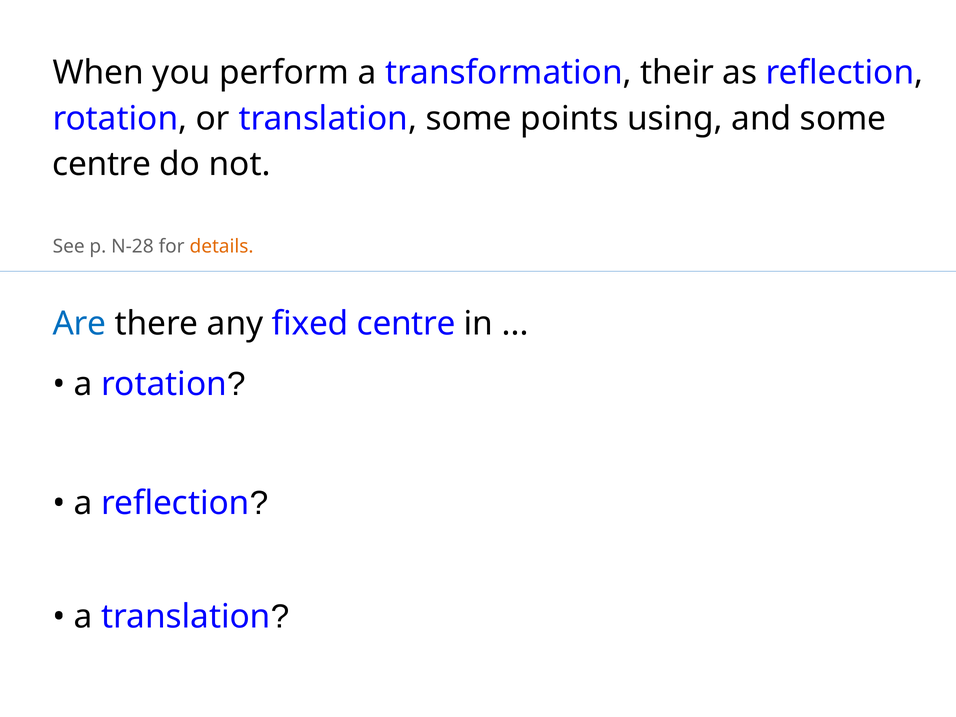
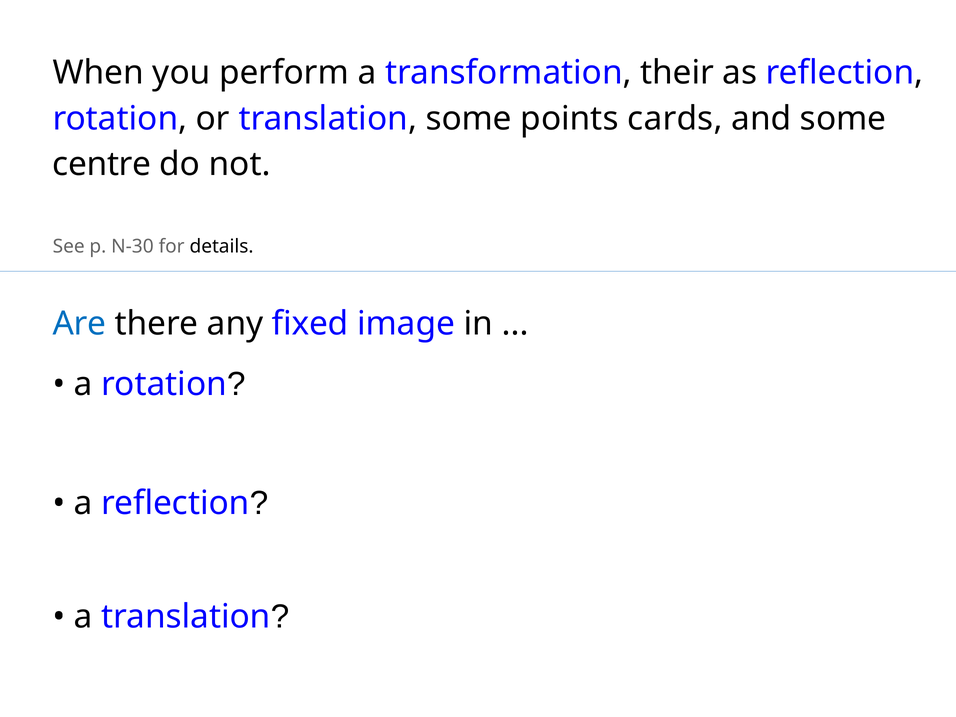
using: using -> cards
N-28: N-28 -> N-30
details colour: orange -> black
fixed centre: centre -> image
